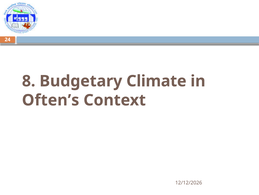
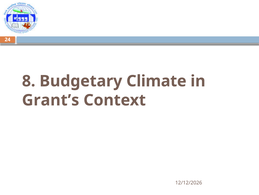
Often’s: Often’s -> Grant’s
